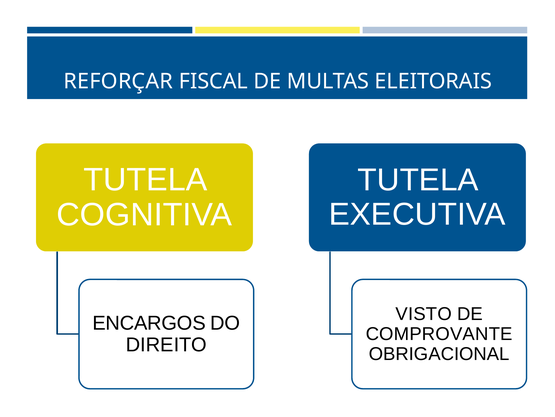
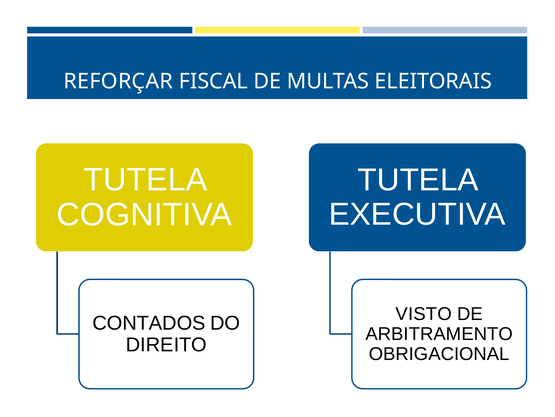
ENCARGOS: ENCARGOS -> CONTADOS
COMPROVANTE: COMPROVANTE -> ARBITRAMENTO
